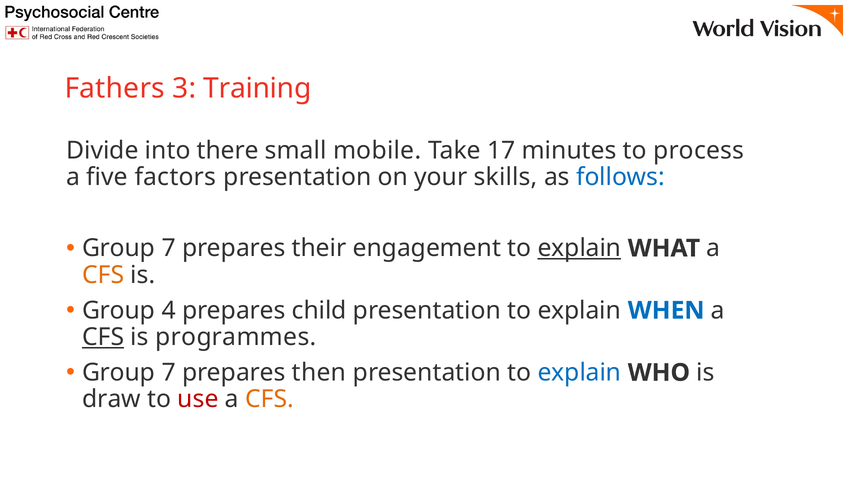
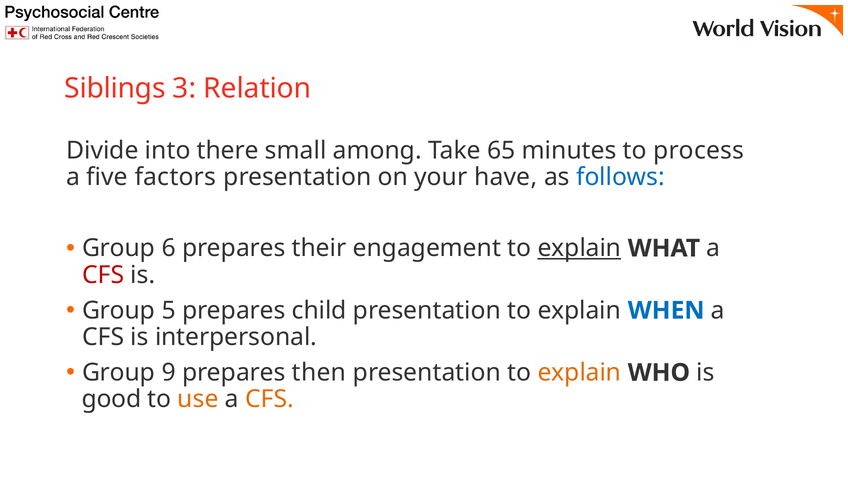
Fathers: Fathers -> Siblings
Training: Training -> Relation
mobile: mobile -> among
17: 17 -> 65
skills: skills -> have
7 at (169, 248): 7 -> 6
CFS at (103, 275) colour: orange -> red
4: 4 -> 5
CFS at (103, 337) underline: present -> none
programmes: programmes -> interpersonal
7 at (169, 373): 7 -> 9
explain at (579, 373) colour: blue -> orange
draw: draw -> good
use colour: red -> orange
